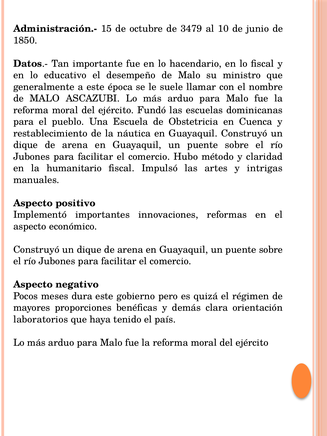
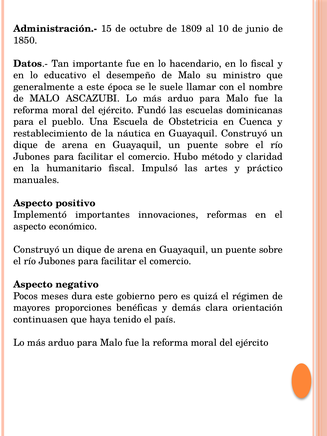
3479: 3479 -> 1809
intrigas: intrigas -> práctico
laboratorios: laboratorios -> continuasen
